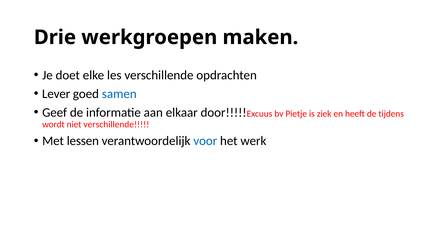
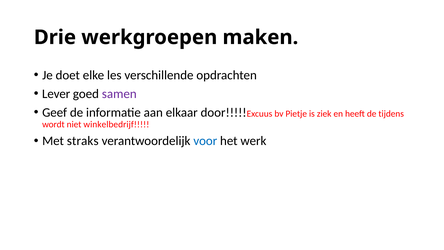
samen colour: blue -> purple
niet verschillende: verschillende -> winkelbedrijf
lessen: lessen -> straks
